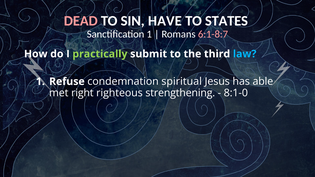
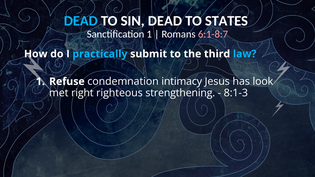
DEAD at (81, 21) colour: pink -> light blue
SIN HAVE: HAVE -> DEAD
practically colour: light green -> light blue
spiritual: spiritual -> intimacy
able: able -> look
8:1-0: 8:1-0 -> 8:1-3
